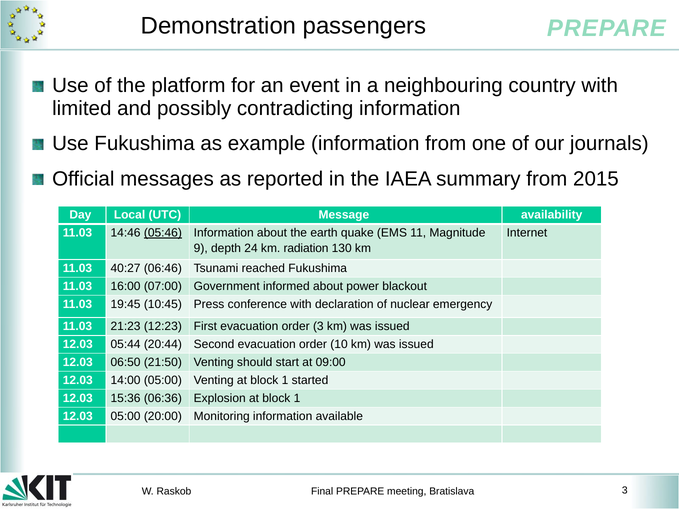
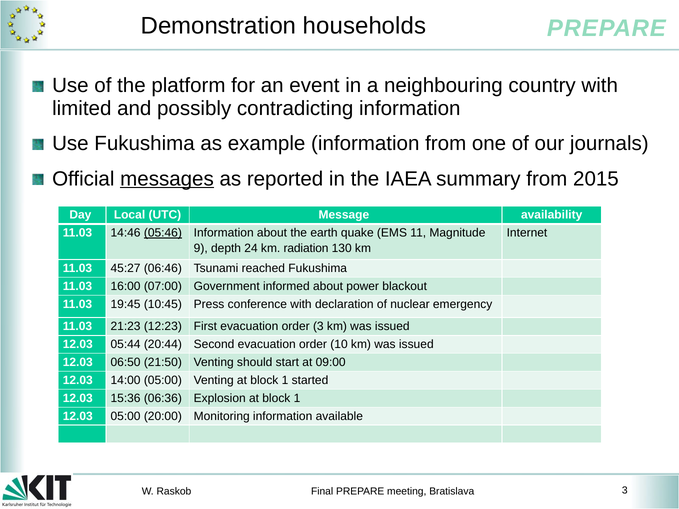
passengers: passengers -> households
messages underline: none -> present
40:27: 40:27 -> 45:27
